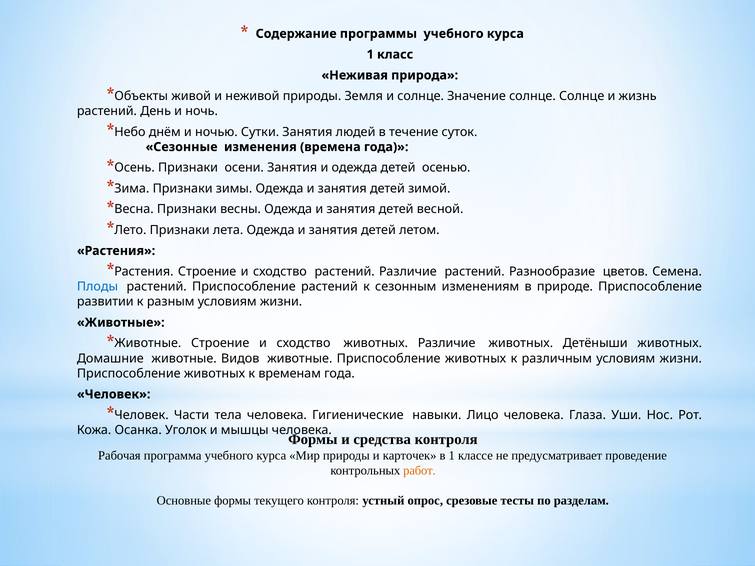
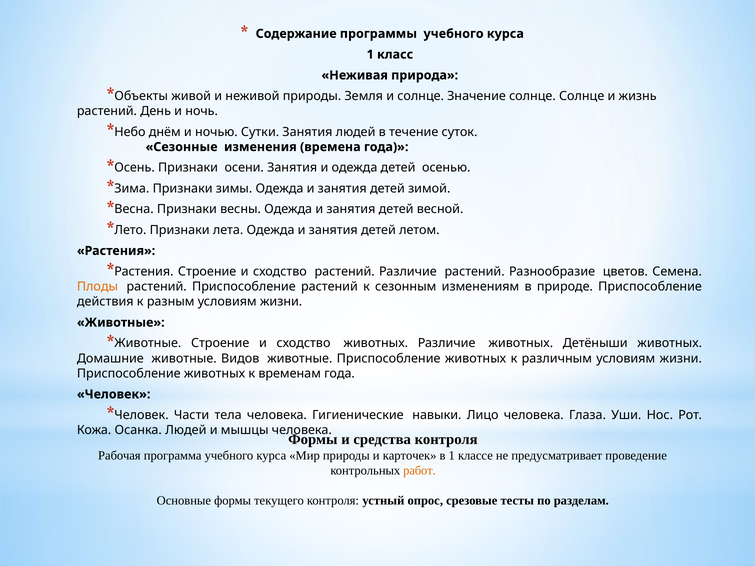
Плоды colour: blue -> orange
развитии: развитии -> действия
Осанка Уголок: Уголок -> Людей
